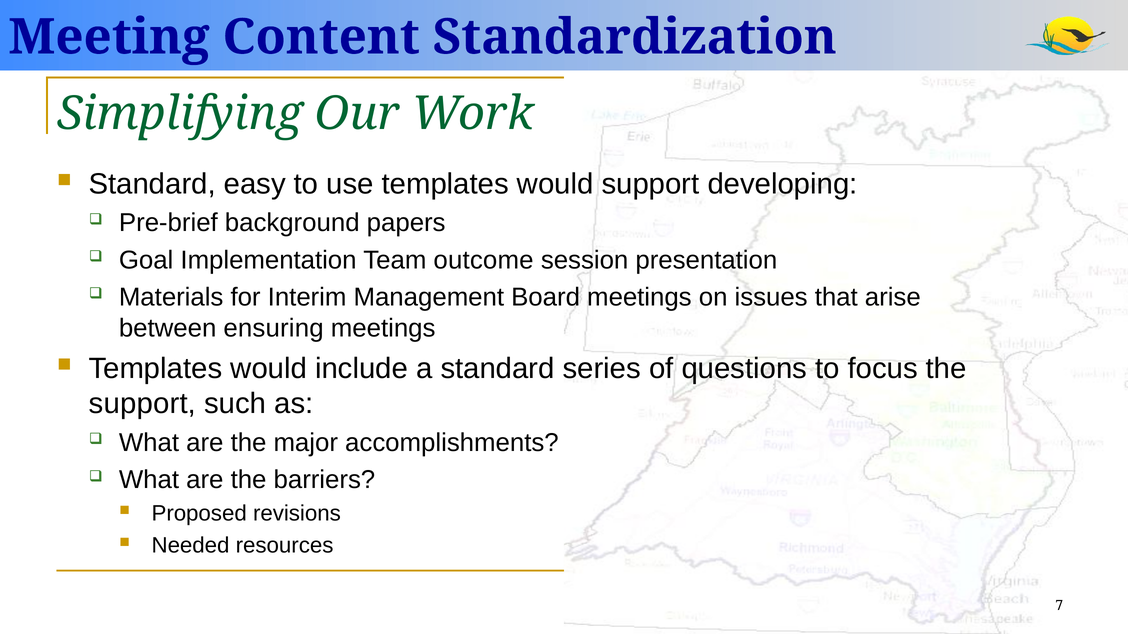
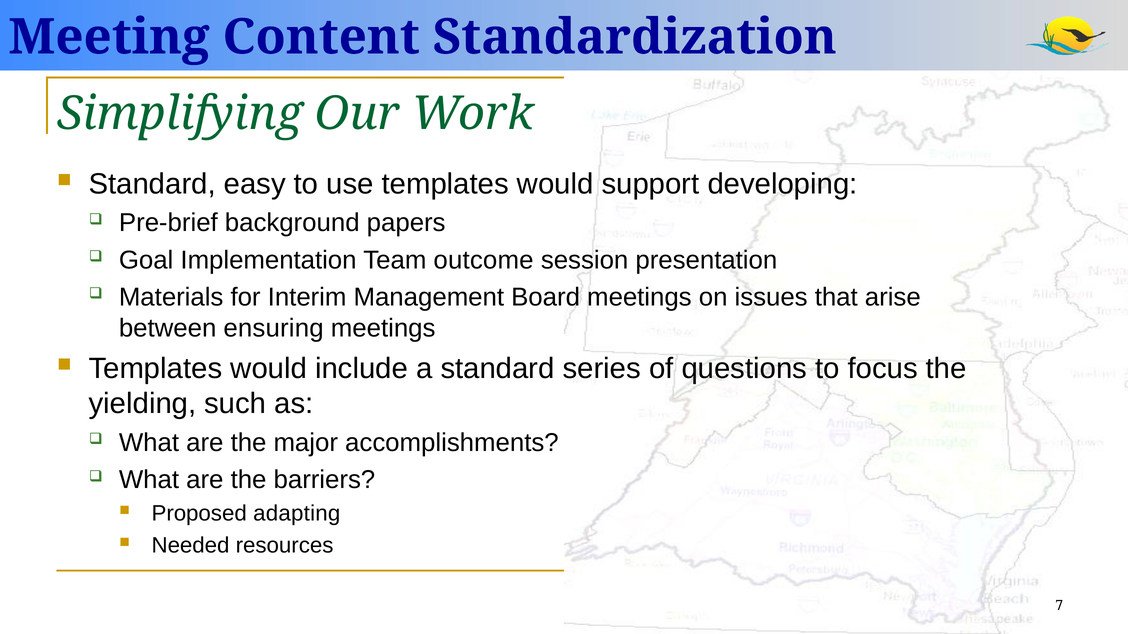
support at (142, 404): support -> yielding
revisions: revisions -> adapting
